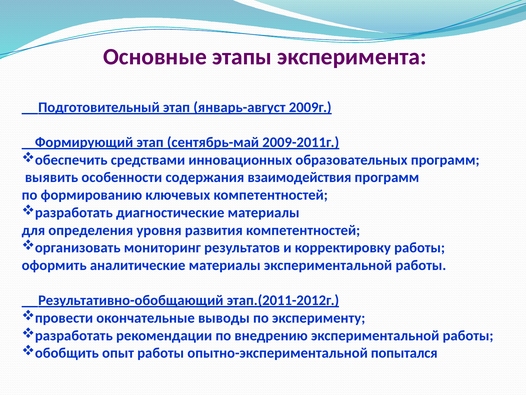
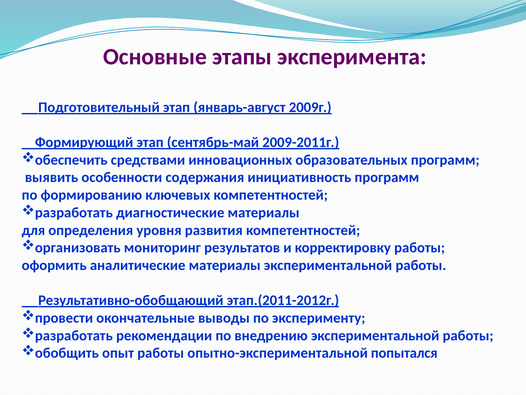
взаимодействия: взаимодействия -> инициативность
